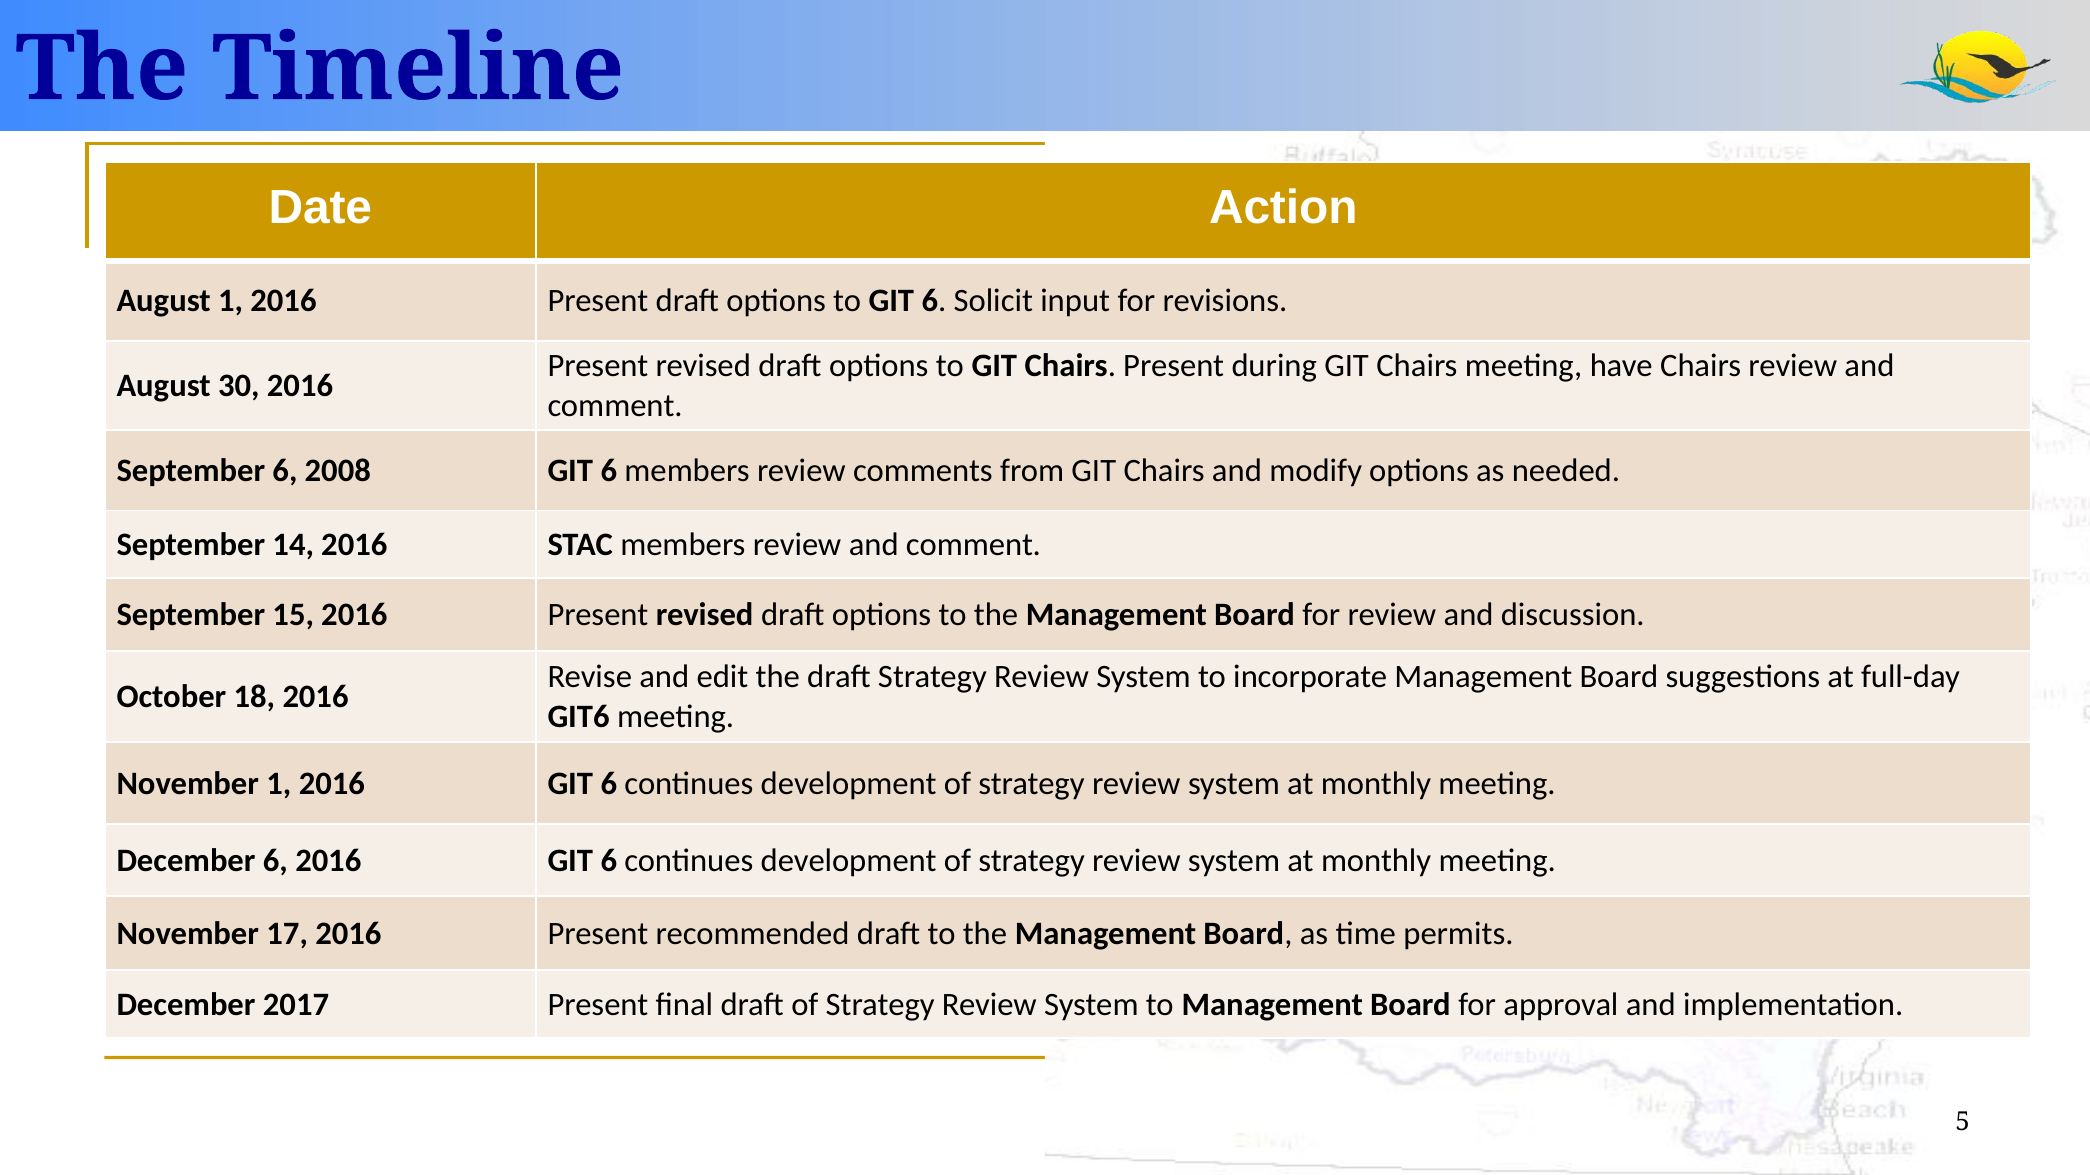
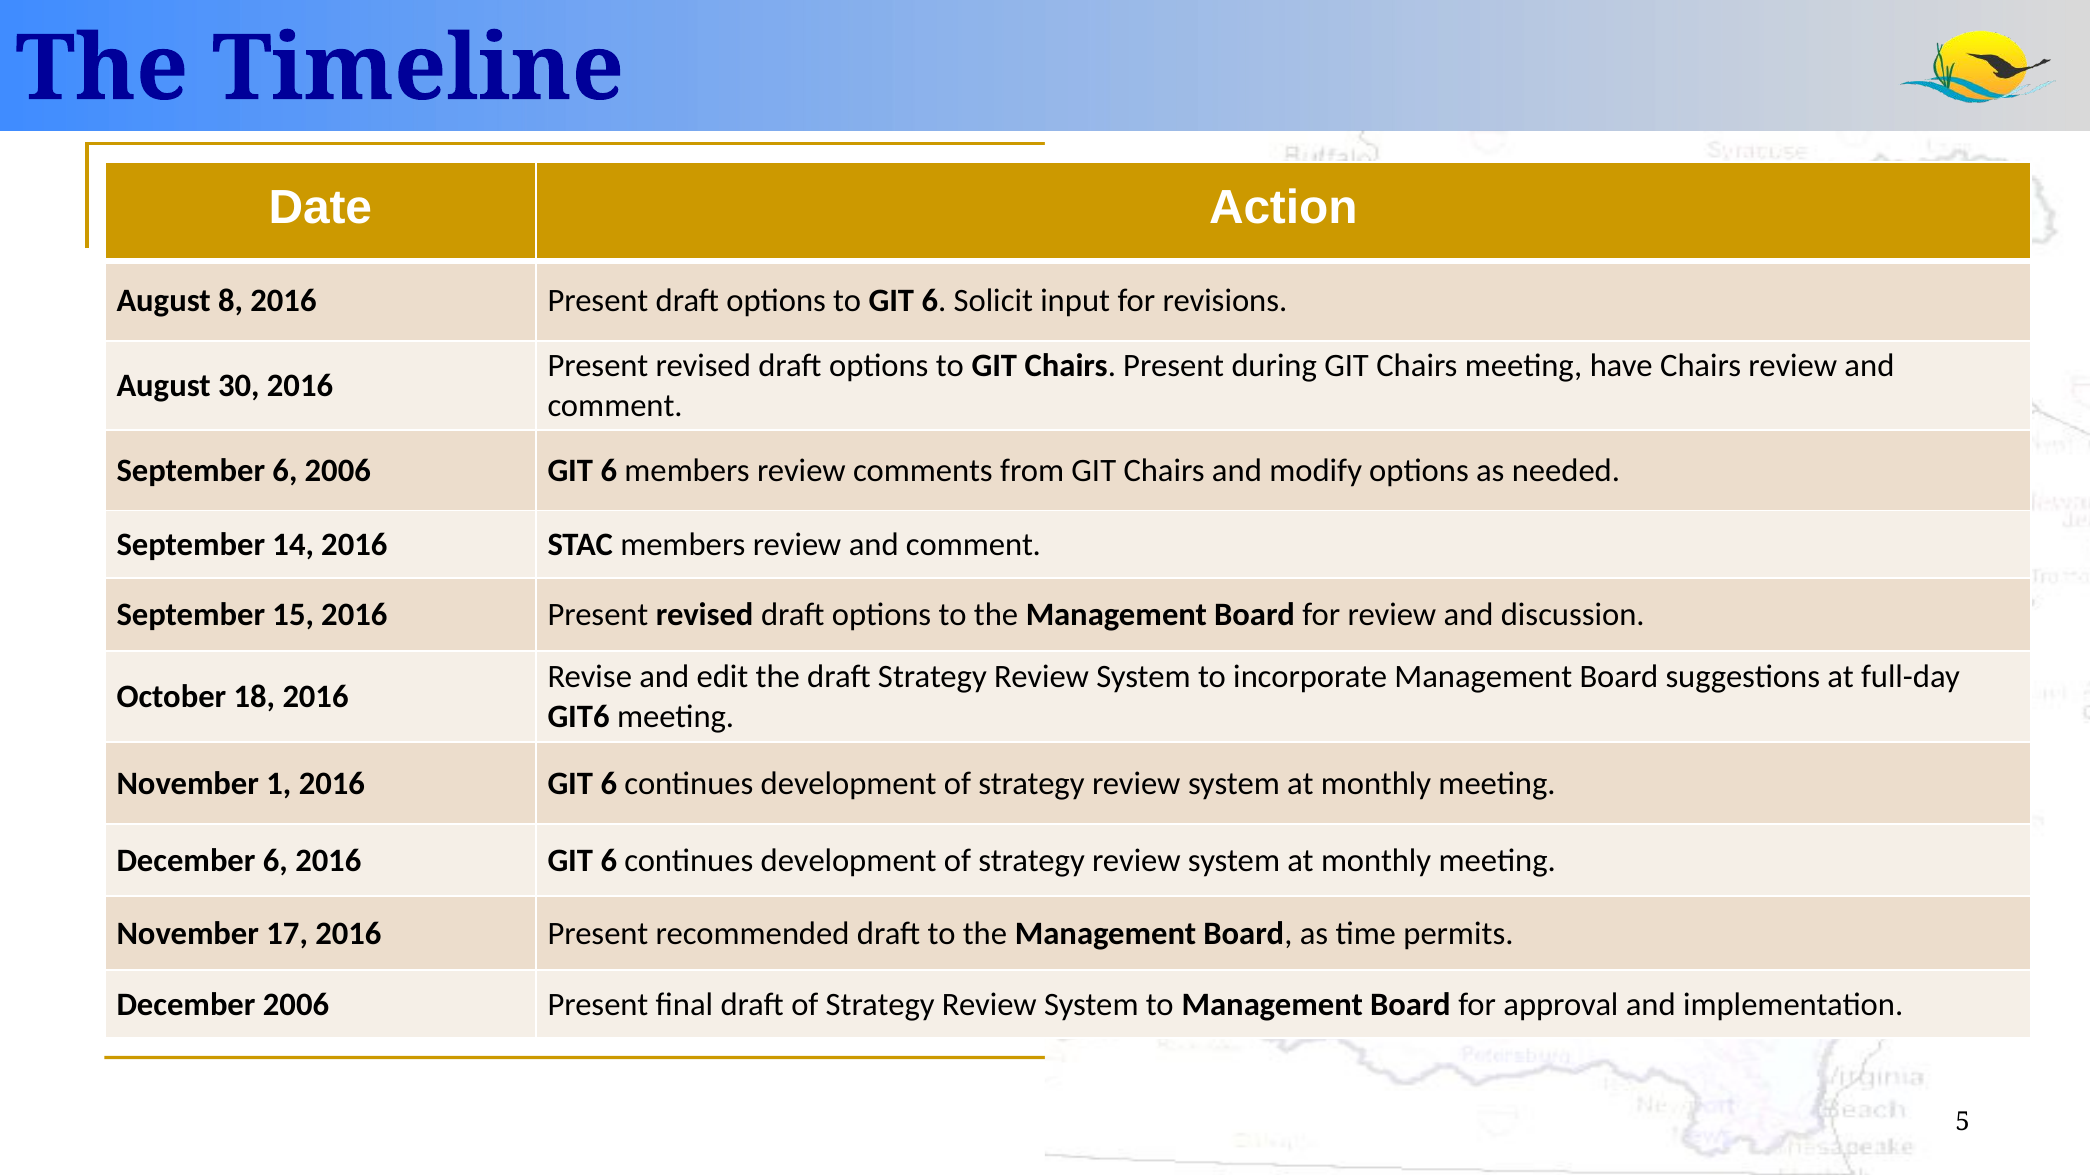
August 1: 1 -> 8
6 2008: 2008 -> 2006
December 2017: 2017 -> 2006
